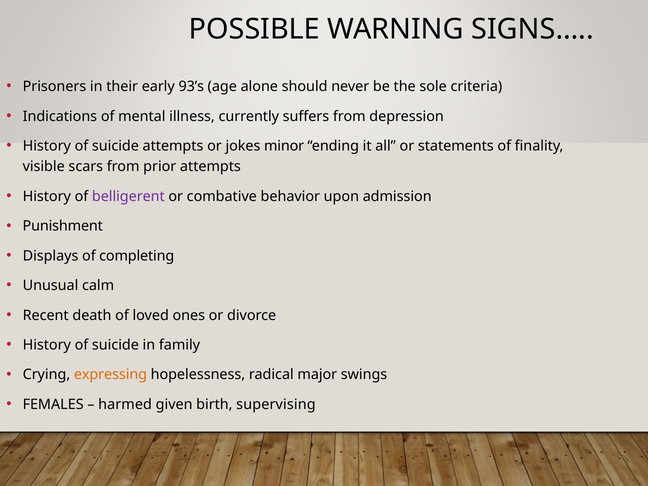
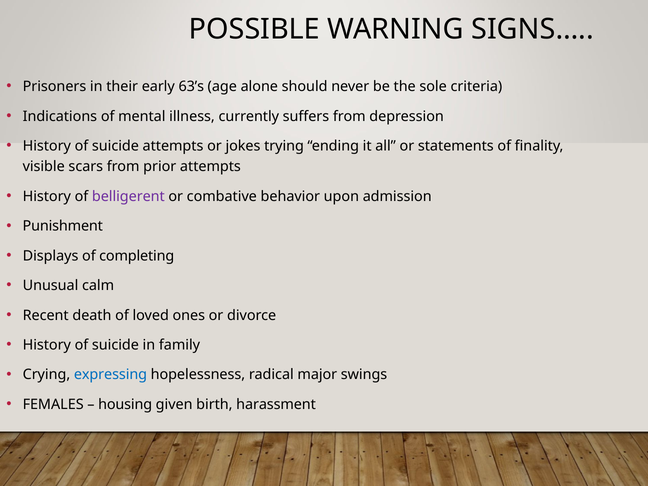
93’s: 93’s -> 63’s
minor: minor -> trying
expressing colour: orange -> blue
harmed: harmed -> housing
supervising: supervising -> harassment
